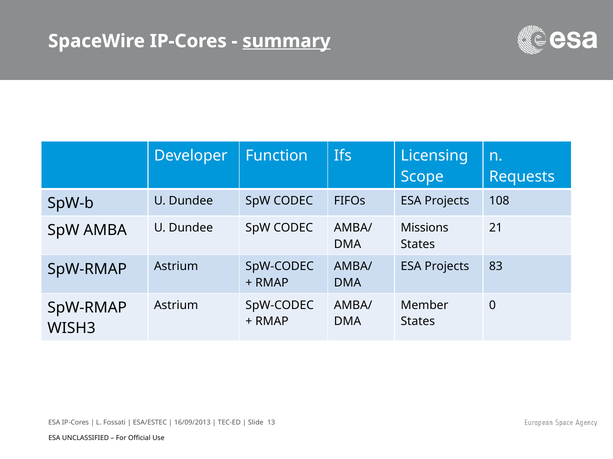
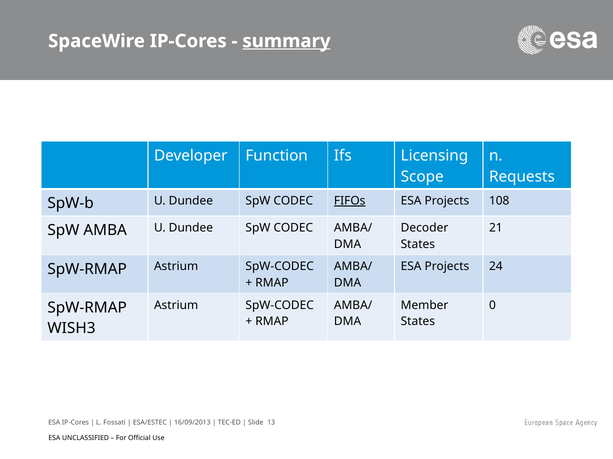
FIFOs underline: none -> present
Missions: Missions -> Decoder
83: 83 -> 24
